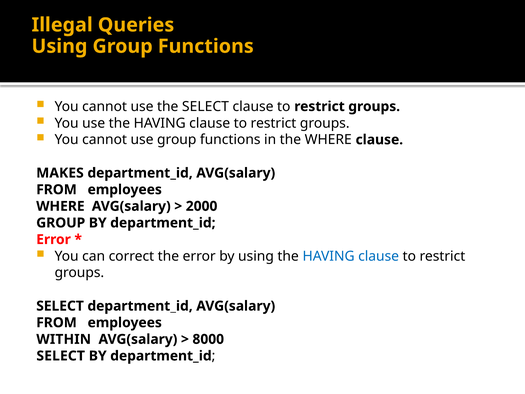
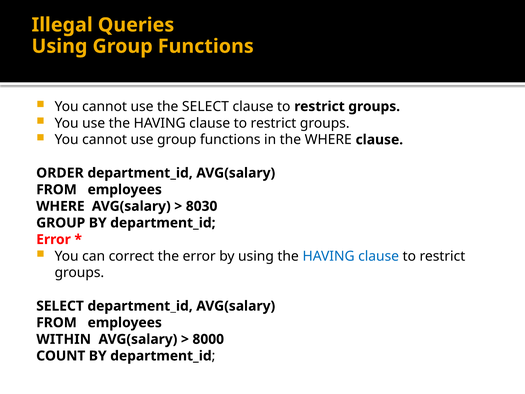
MAKES: MAKES -> ORDER
2000: 2000 -> 8030
SELECT at (61, 356): SELECT -> COUNT
